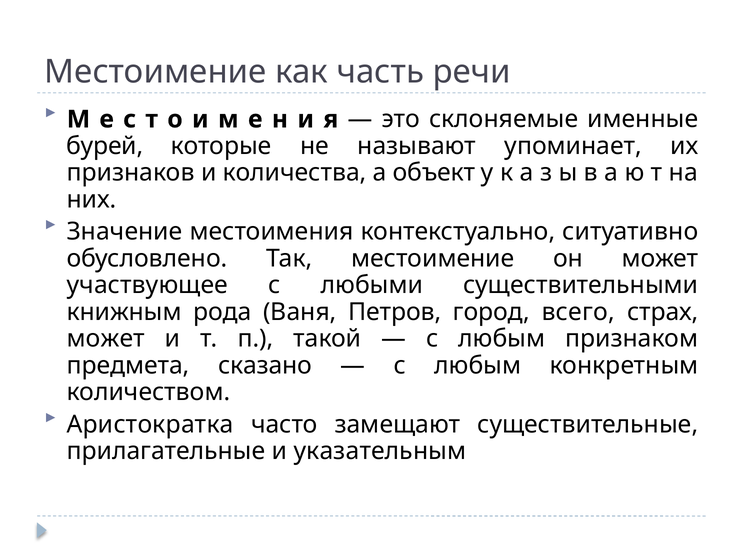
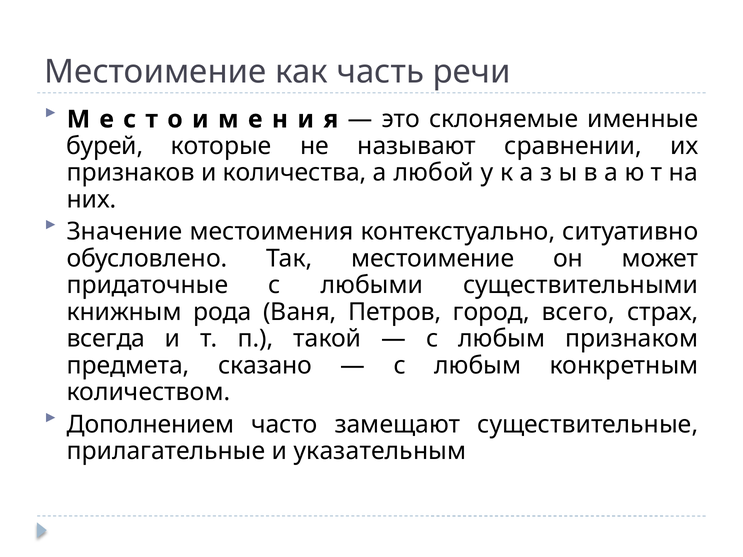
упоминает: упоминает -> сравнении
объект: объект -> любой
участвующее: участвующее -> придаточные
может at (106, 339): может -> всегда
Аристократка: Аристократка -> Дополнением
